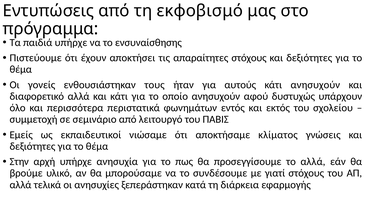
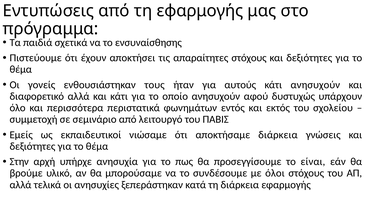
τη εκφοβισμό: εκφοβισμό -> εφαρμογής
παιδιά υπήρχε: υπήρχε -> σχετικά
αποκτήσαμε κλίματος: κλίματος -> διάρκεια
το αλλά: αλλά -> είναι
γιατί: γιατί -> όλοι
